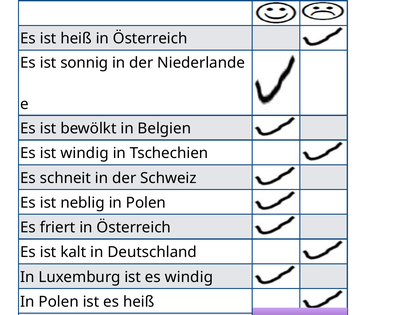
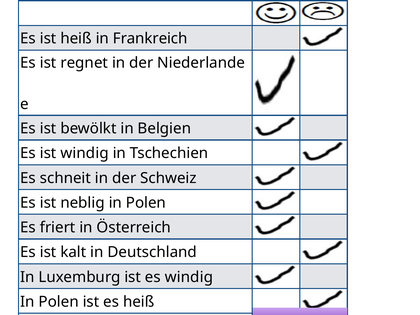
ist heiß in Österreich: Österreich -> Frankreich
ist sonnig: sonnig -> regnet
